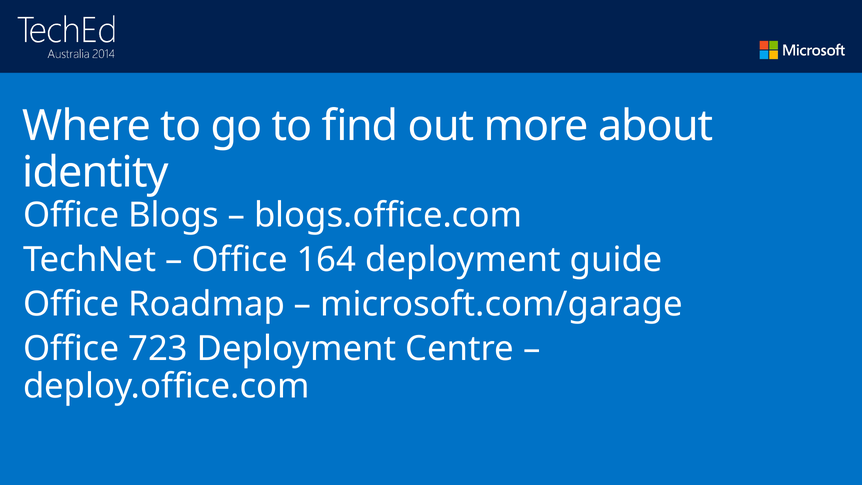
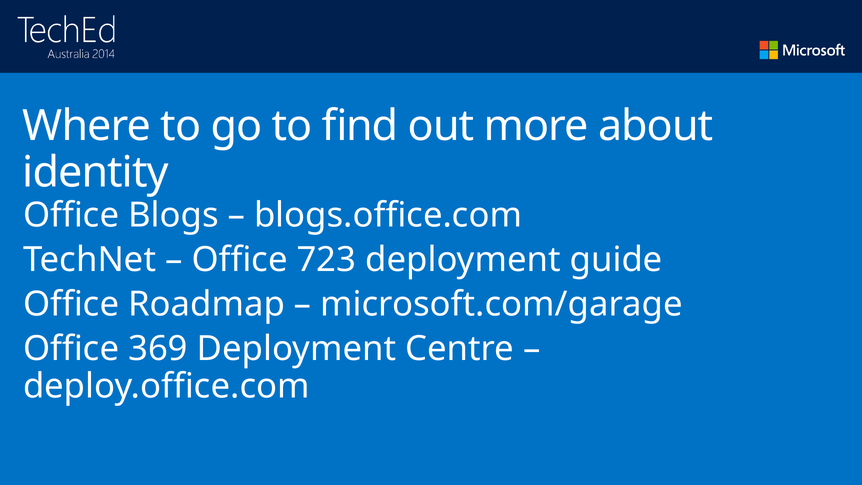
164: 164 -> 723
723: 723 -> 369
